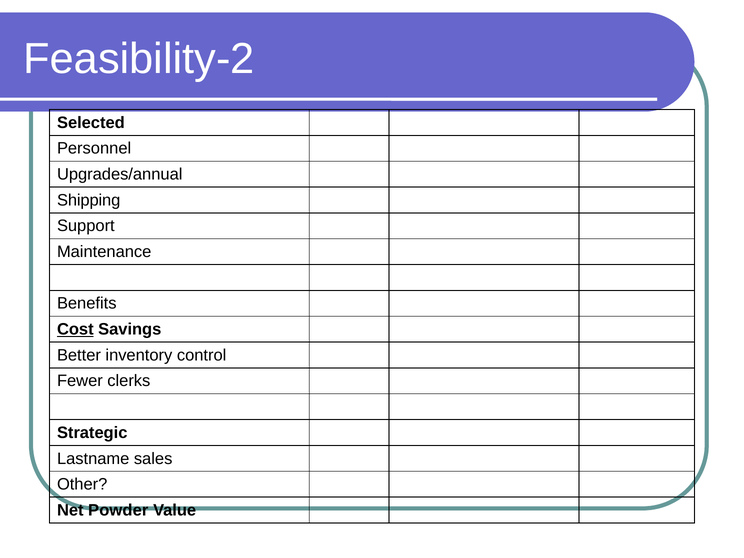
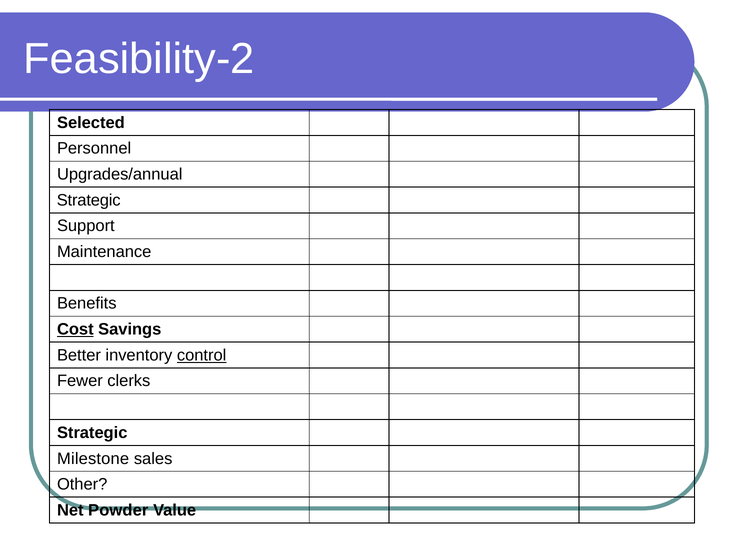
Shipping at (89, 200): Shipping -> Strategic
control underline: none -> present
Lastname: Lastname -> Milestone
